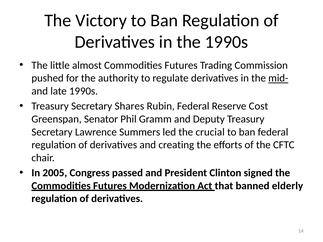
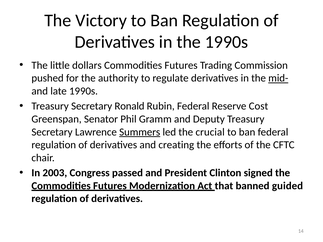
almost: almost -> dollars
Shares: Shares -> Ronald
Summers underline: none -> present
2005: 2005 -> 2003
elderly: elderly -> guided
